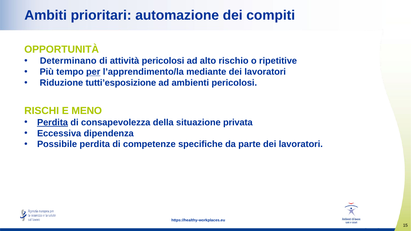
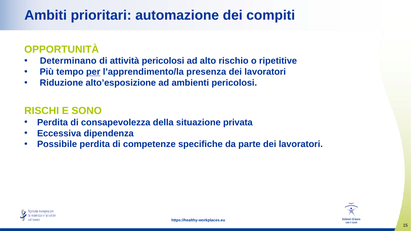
mediante: mediante -> presenza
tutti’esposizione: tutti’esposizione -> alto’esposizione
MENO: MENO -> SONO
Perdita at (53, 123) underline: present -> none
